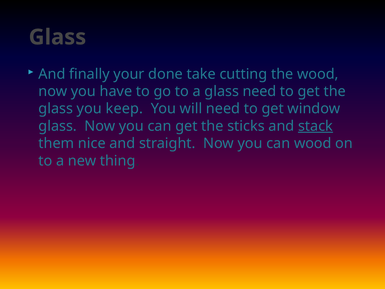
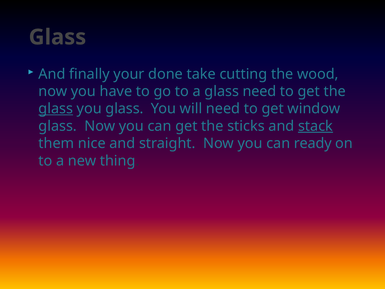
glass at (56, 109) underline: none -> present
you keep: keep -> glass
can wood: wood -> ready
